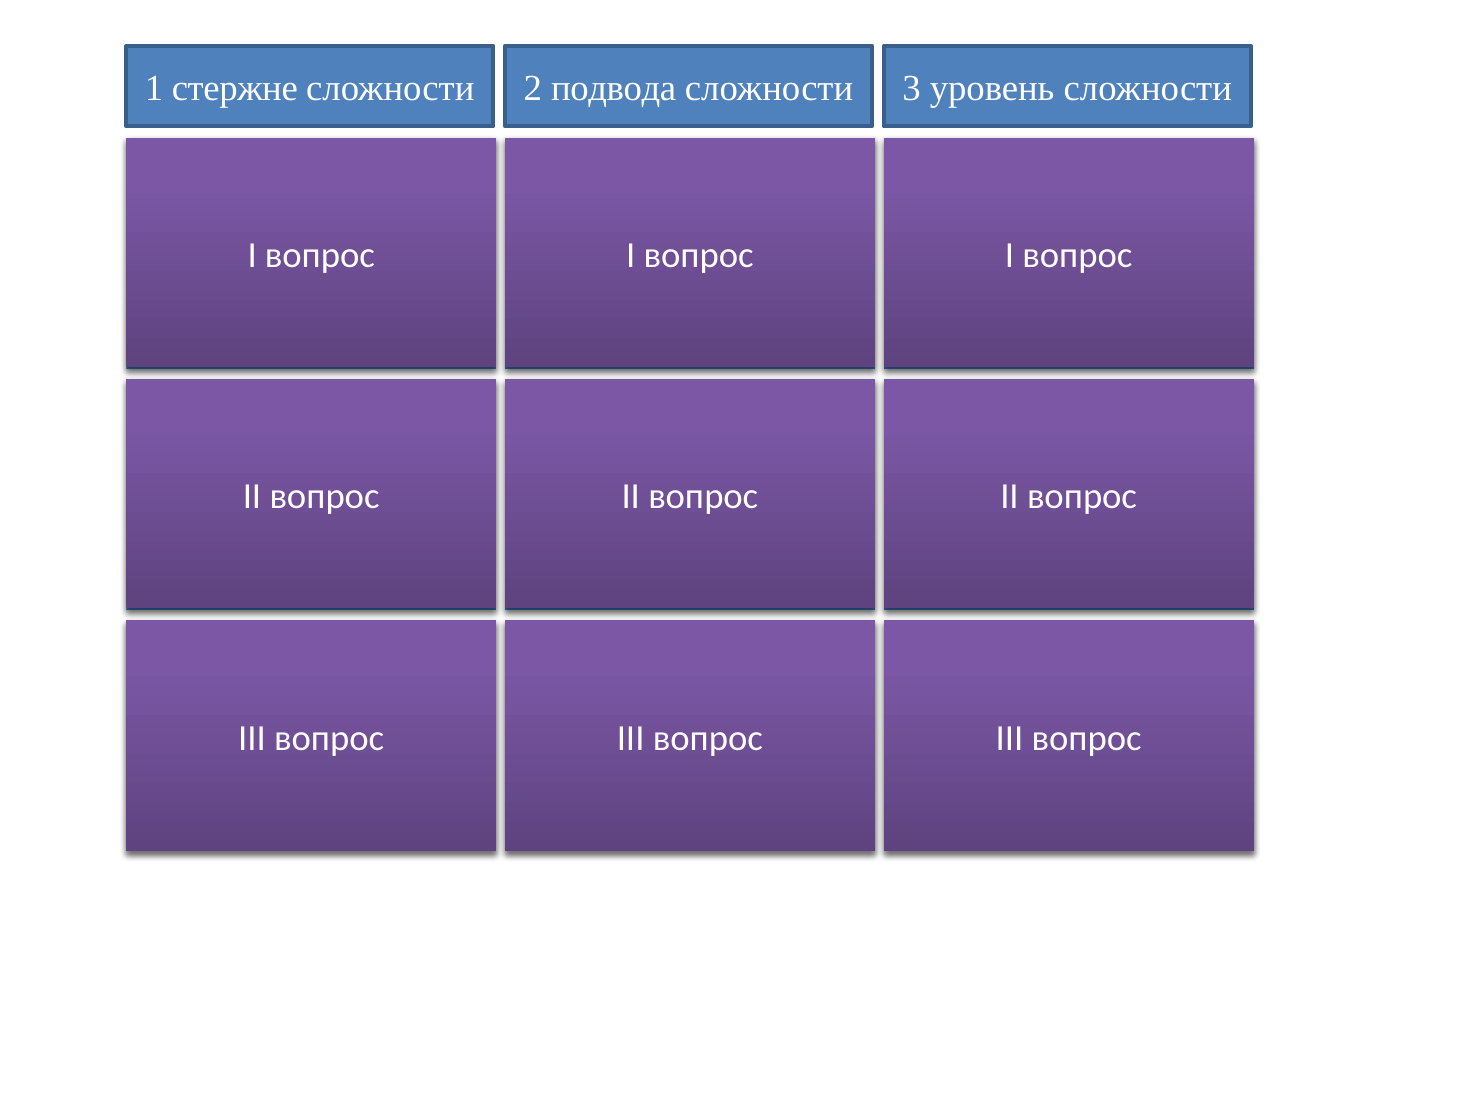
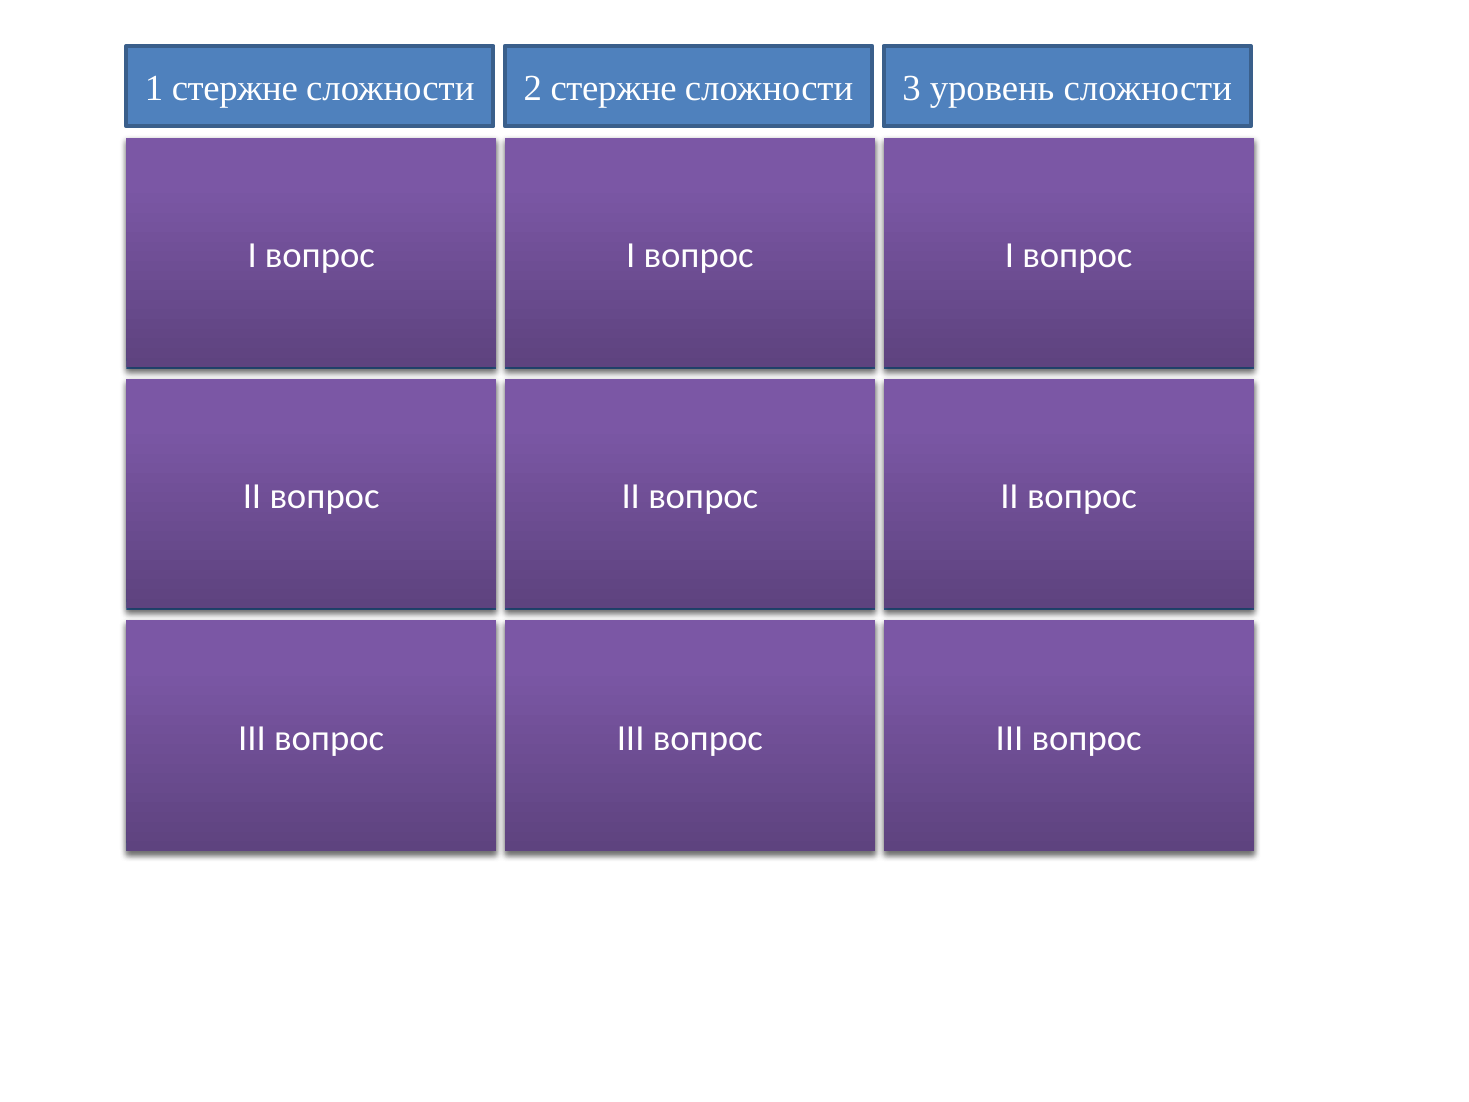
2 подвода: подвода -> стержне
